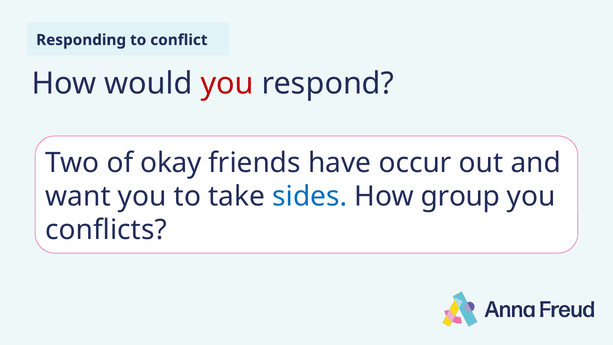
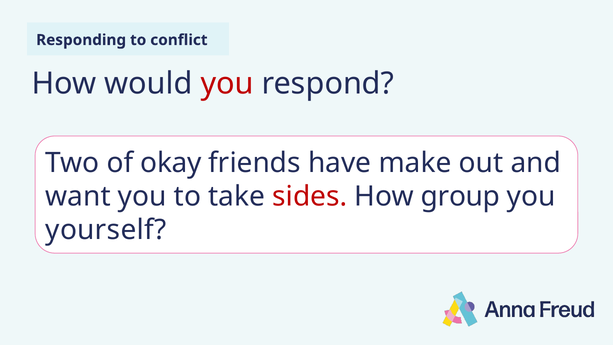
occur: occur -> make
sides colour: blue -> red
conflicts: conflicts -> yourself
